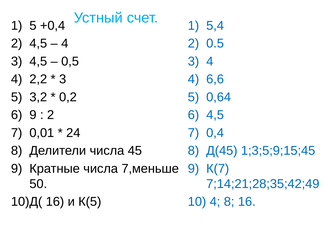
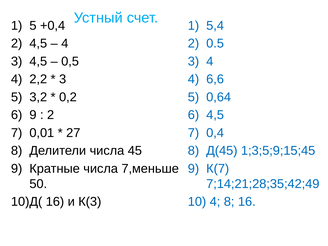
24: 24 -> 27
К(5: К(5 -> К(3
